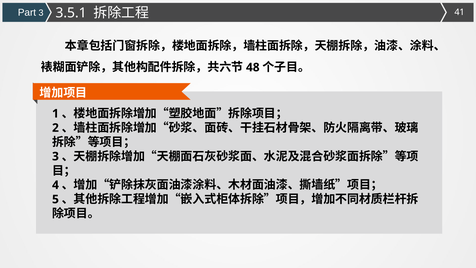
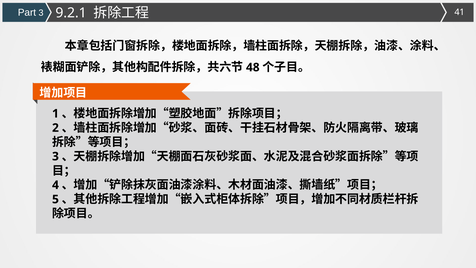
3.5.1: 3.5.1 -> 9.2.1
